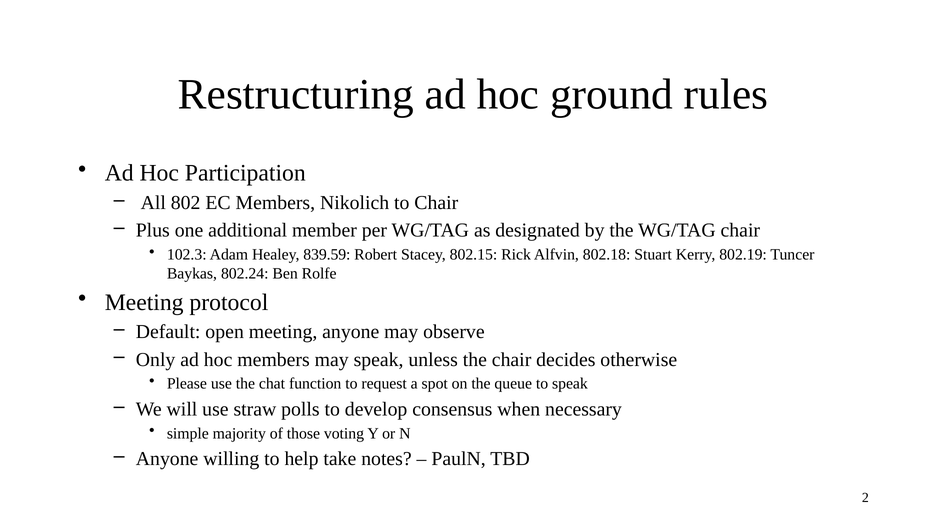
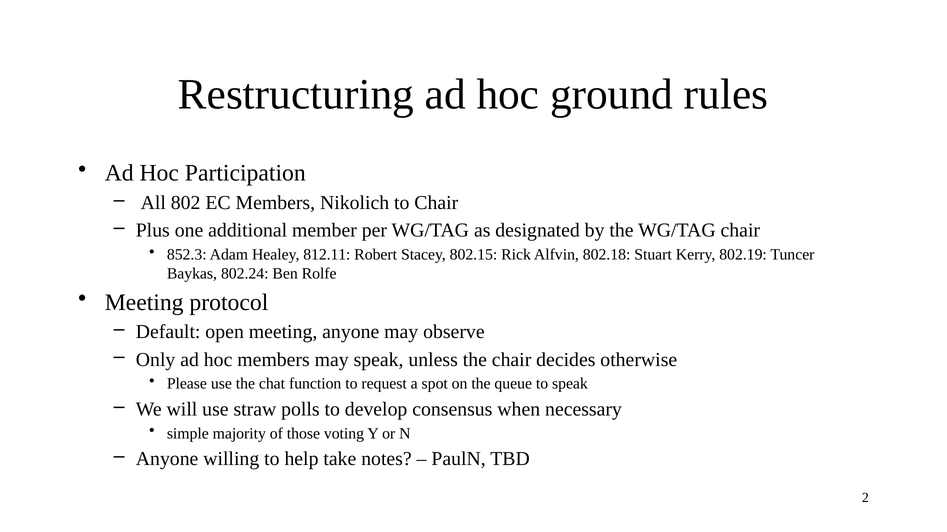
102.3: 102.3 -> 852.3
839.59: 839.59 -> 812.11
